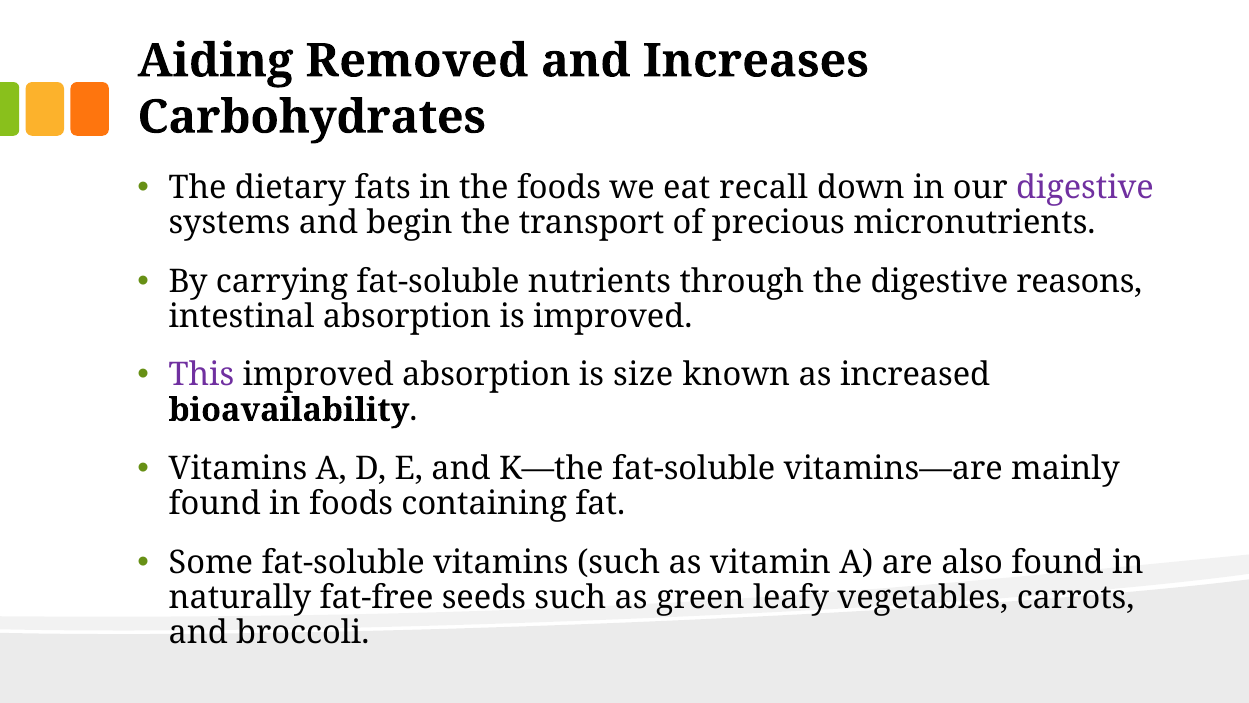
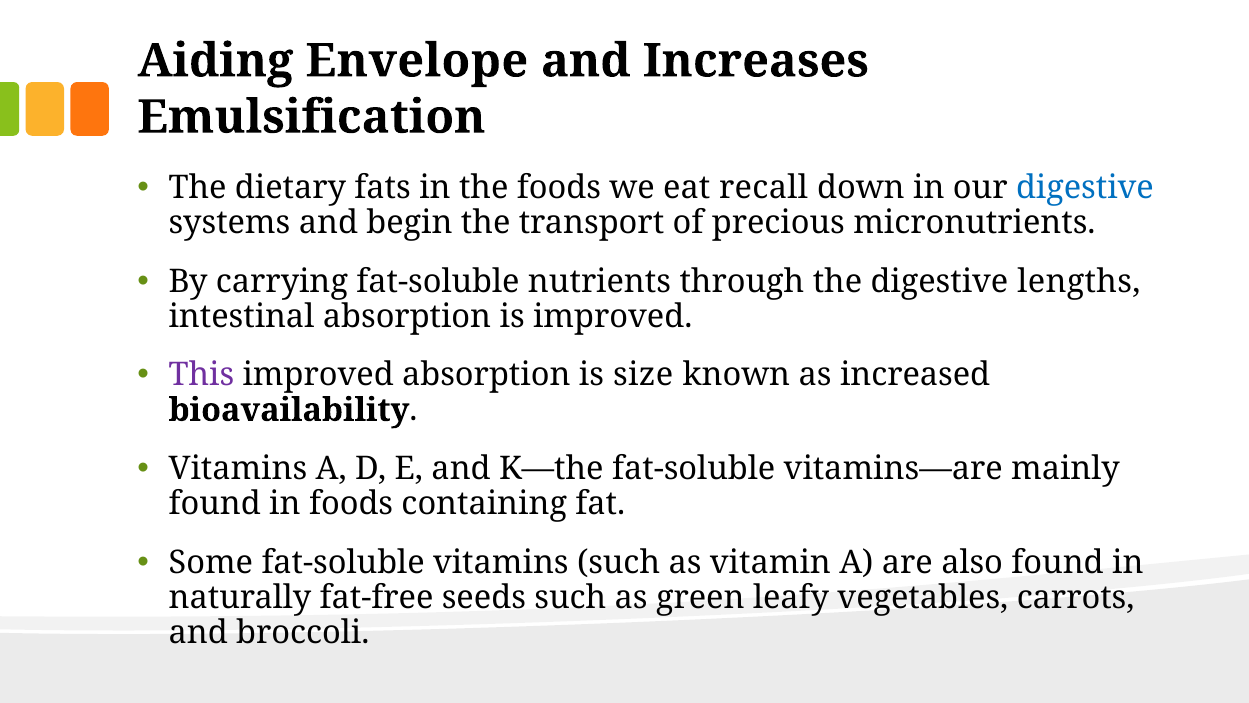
Removed: Removed -> Envelope
Carbohydrates: Carbohydrates -> Emulsification
digestive at (1085, 188) colour: purple -> blue
reasons: reasons -> lengths
